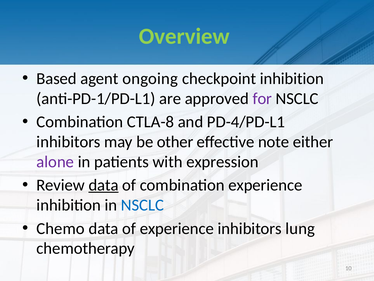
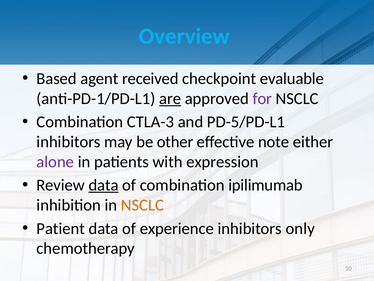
Overview colour: light green -> light blue
ongoing: ongoing -> received
checkpoint inhibition: inhibition -> evaluable
are underline: none -> present
CTLA-8: CTLA-8 -> CTLA-3
PD-4/PD-L1: PD-4/PD-L1 -> PD-5/PD-L1
combination experience: experience -> ipilimumab
NSCLC at (142, 205) colour: blue -> orange
Chemo: Chemo -> Patient
lung: lung -> only
